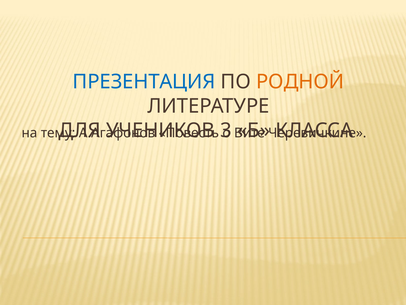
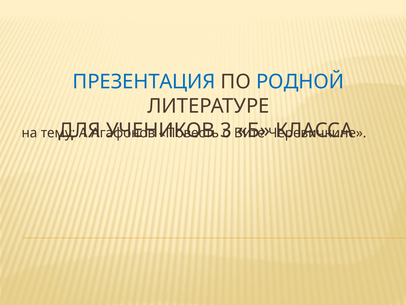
РОДНОЙ colour: orange -> blue
